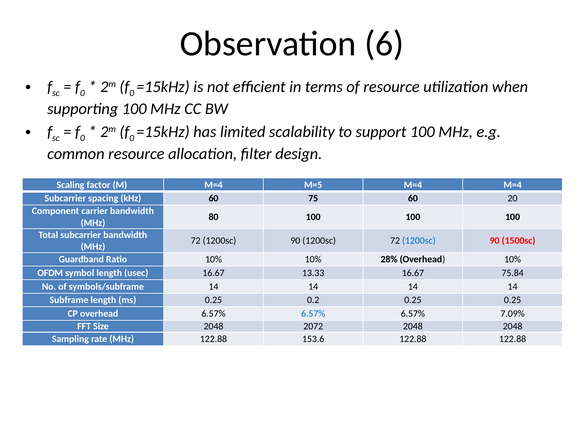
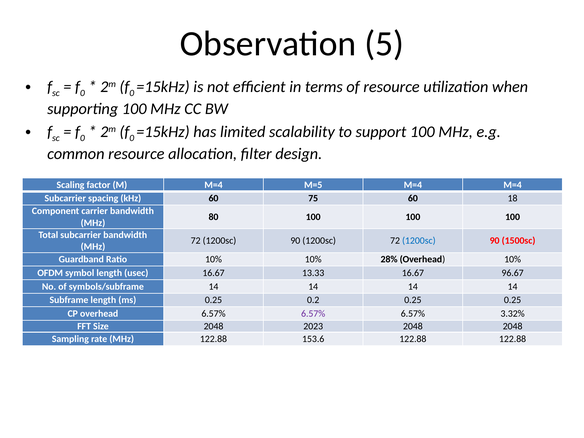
6: 6 -> 5
20: 20 -> 18
75.84: 75.84 -> 96.67
6.57% at (313, 314) colour: blue -> purple
7.09%: 7.09% -> 3.32%
2072: 2072 -> 2023
